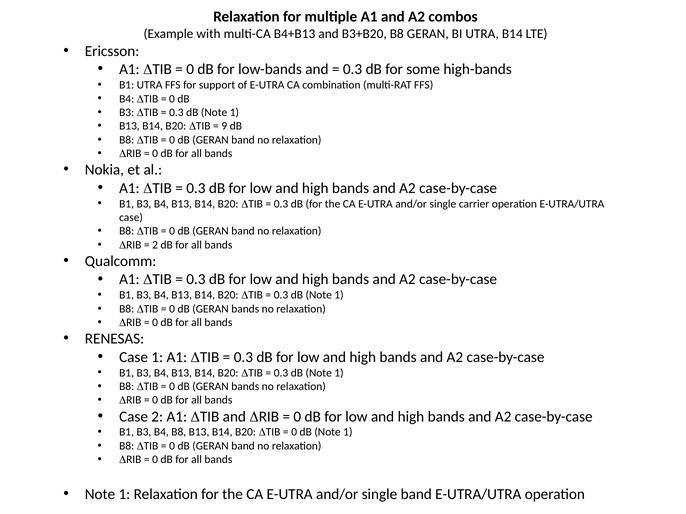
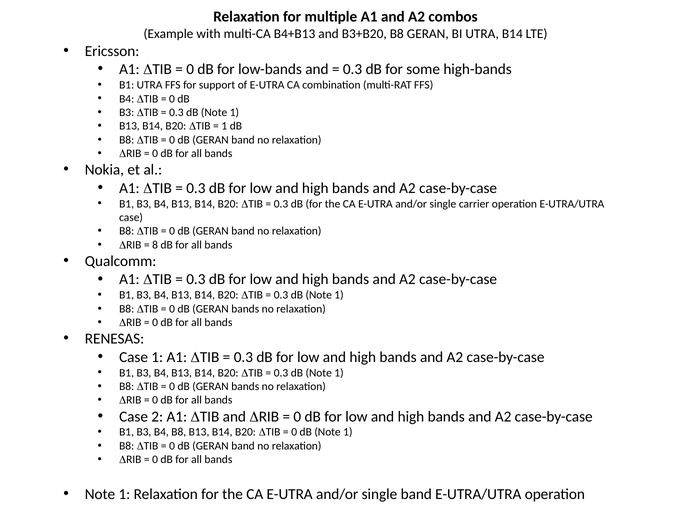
9 at (224, 126): 9 -> 1
2 at (155, 245): 2 -> 8
